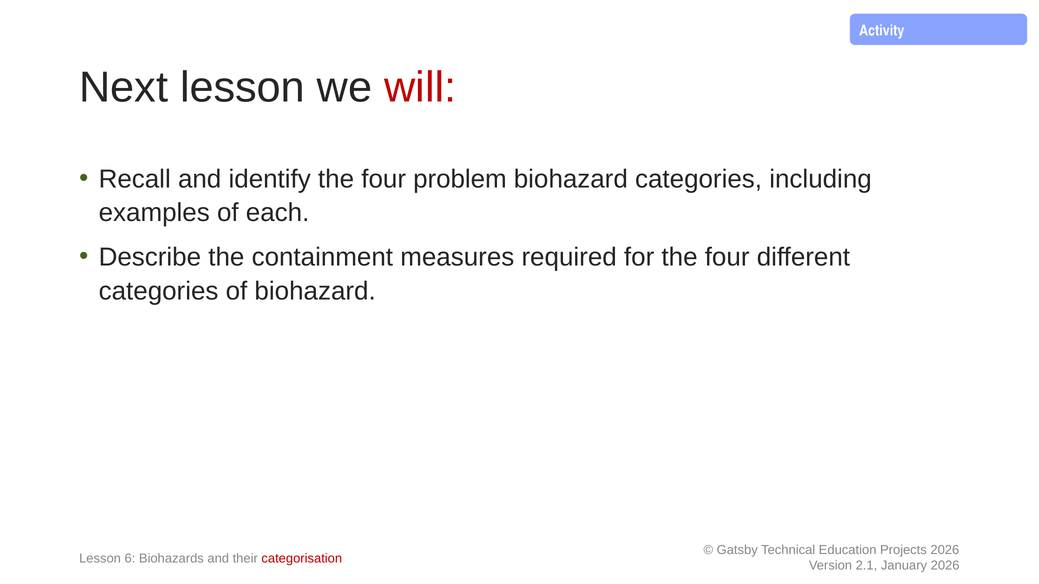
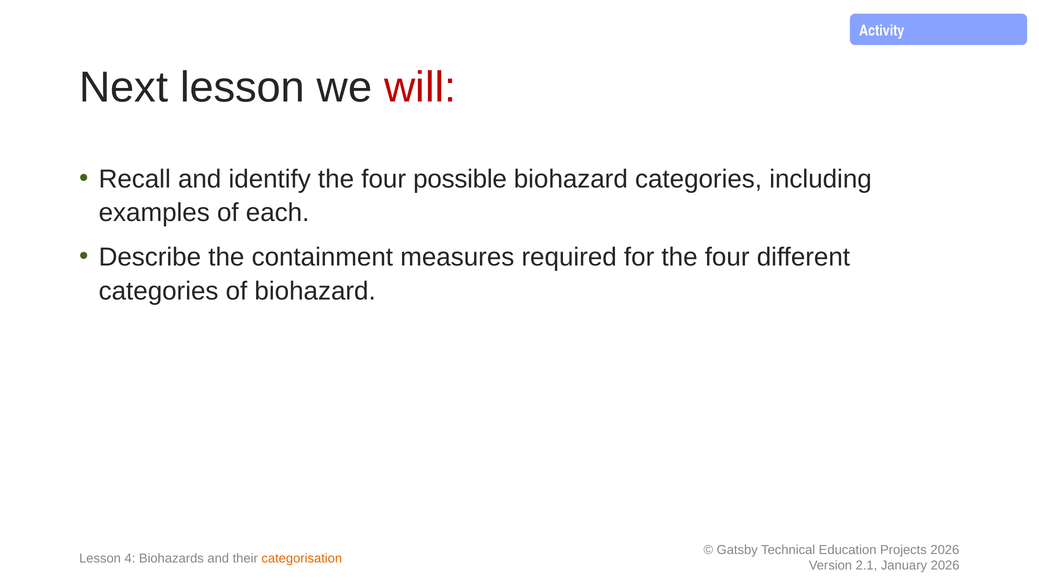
problem: problem -> possible
6: 6 -> 4
categorisation colour: red -> orange
